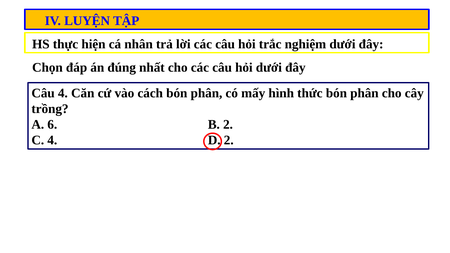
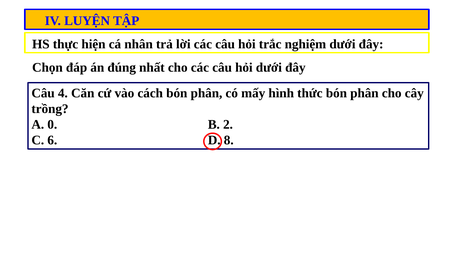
6: 6 -> 0
C 4: 4 -> 6
2 at (229, 140): 2 -> 8
